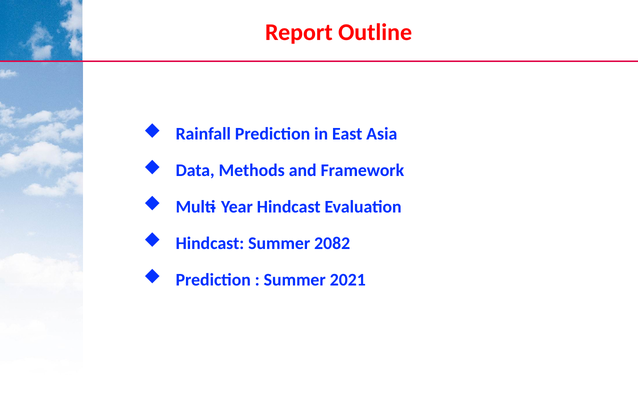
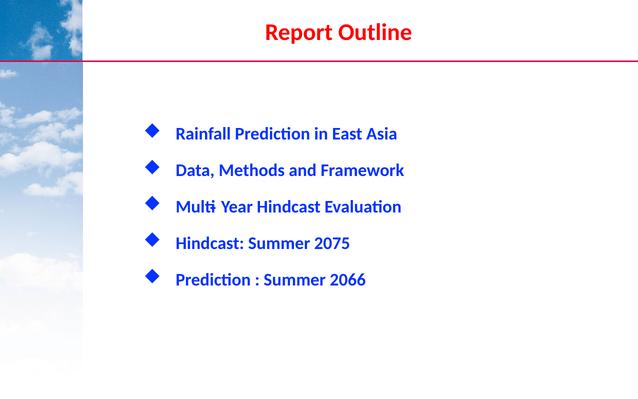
2082: 2082 -> 2075
2021: 2021 -> 2066
